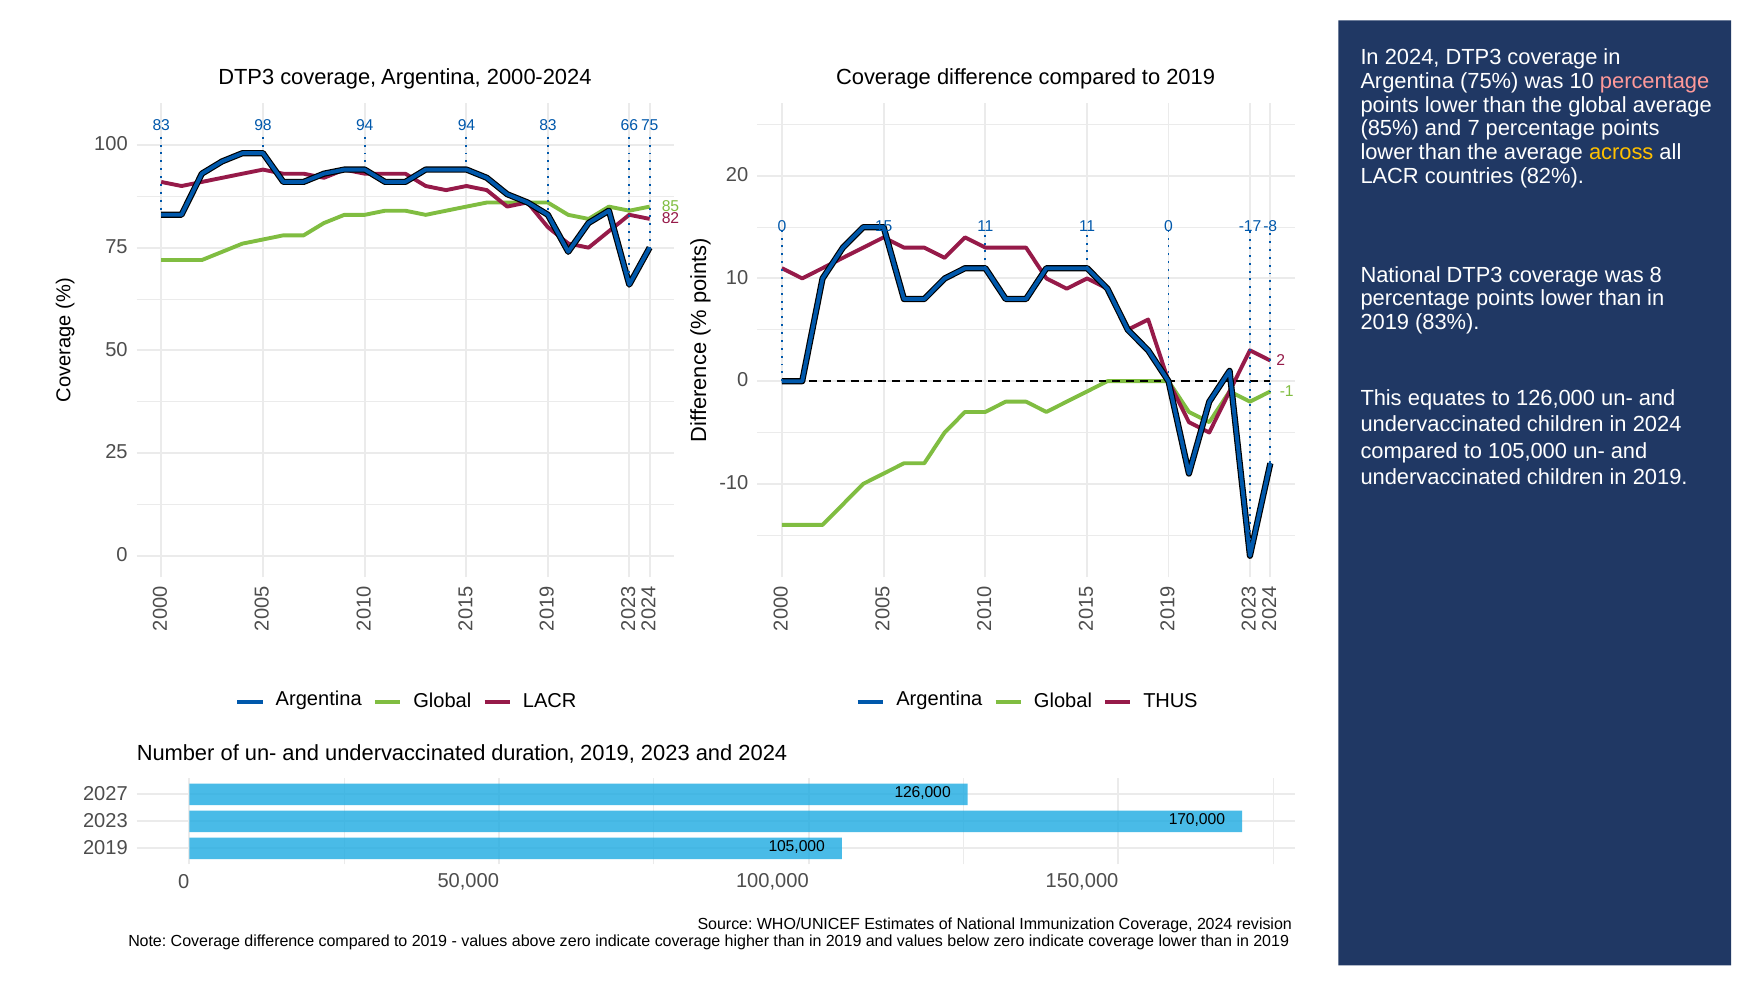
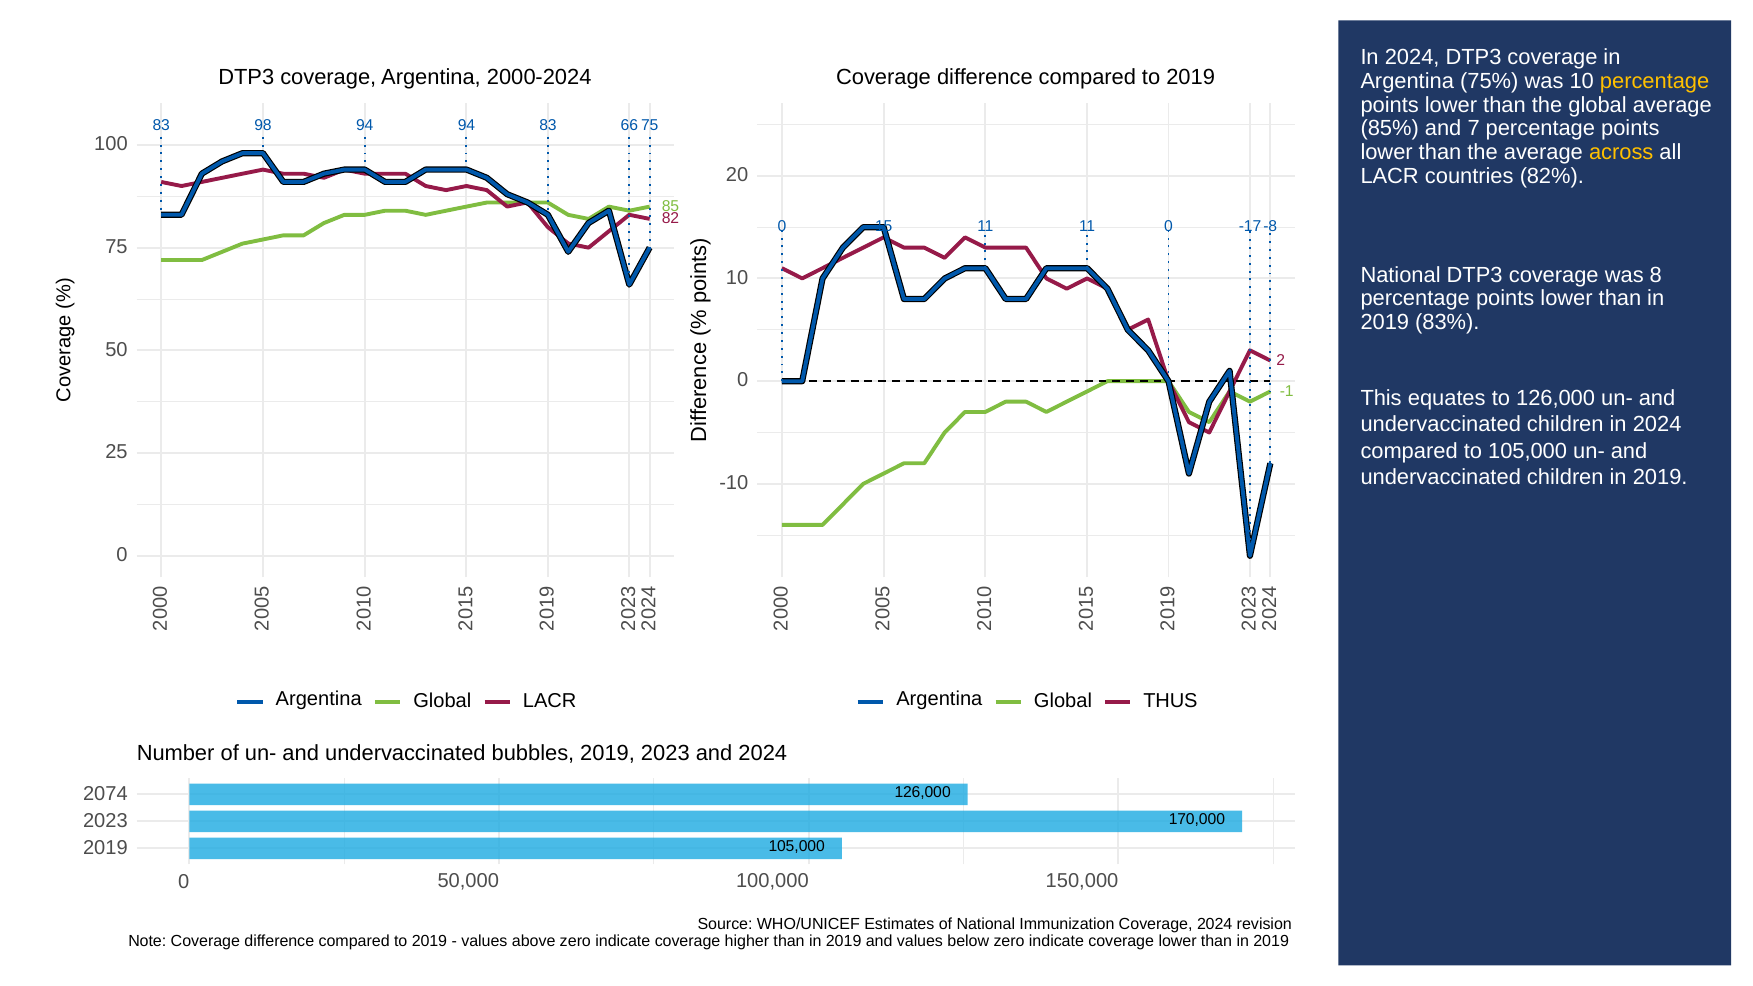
percentage at (1655, 81) colour: pink -> yellow
duration: duration -> bubbles
2027: 2027 -> 2074
